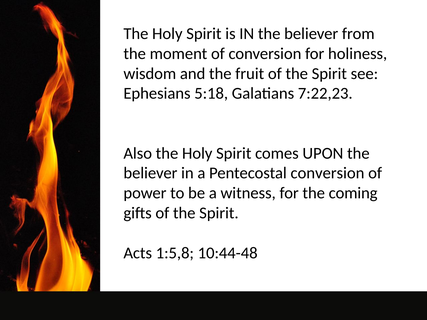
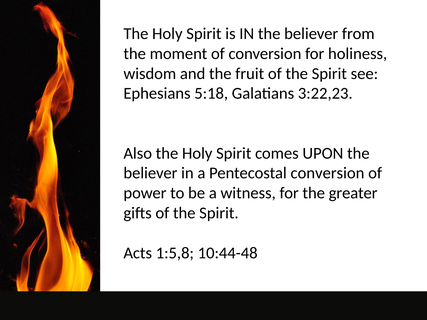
7:22,23: 7:22,23 -> 3:22,23
coming: coming -> greater
